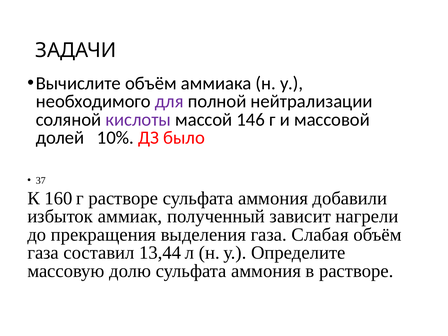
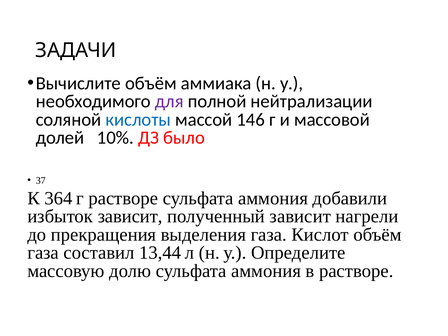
кислоты colour: purple -> blue
160: 160 -> 364
избыток аммиак: аммиак -> зависит
Слабая: Слабая -> Кислот
